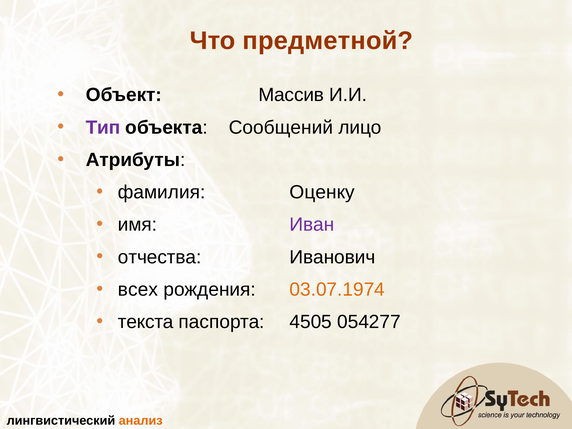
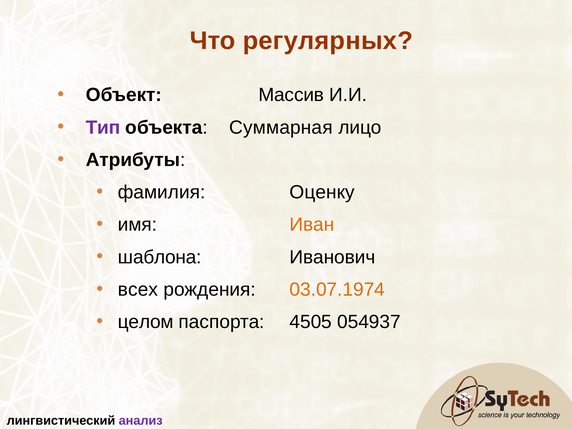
предметной: предметной -> регулярных
Сообщений: Сообщений -> Суммарная
Иван colour: purple -> orange
отчества: отчества -> шаблона
текста: текста -> целом
054277: 054277 -> 054937
анализ colour: orange -> purple
